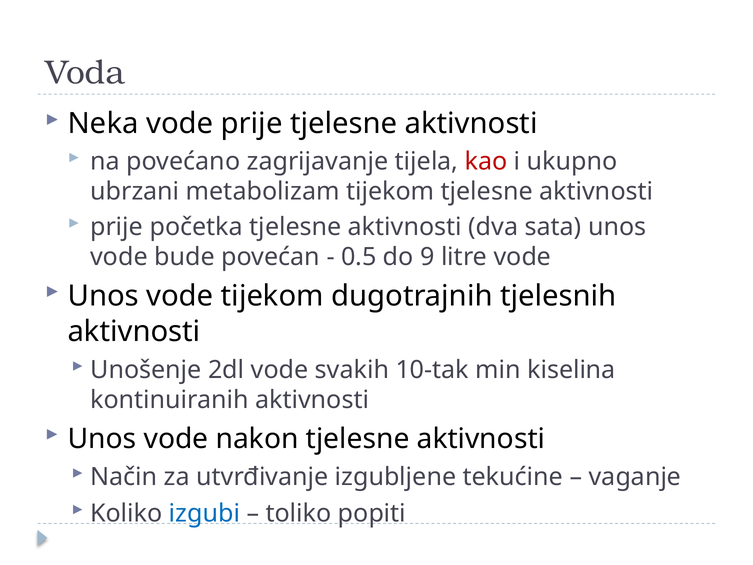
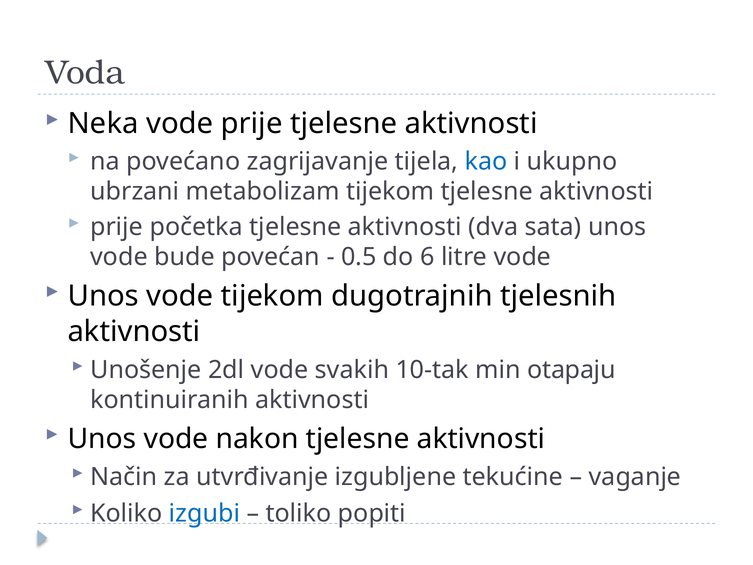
kao colour: red -> blue
9: 9 -> 6
kiselina: kiselina -> otapaju
